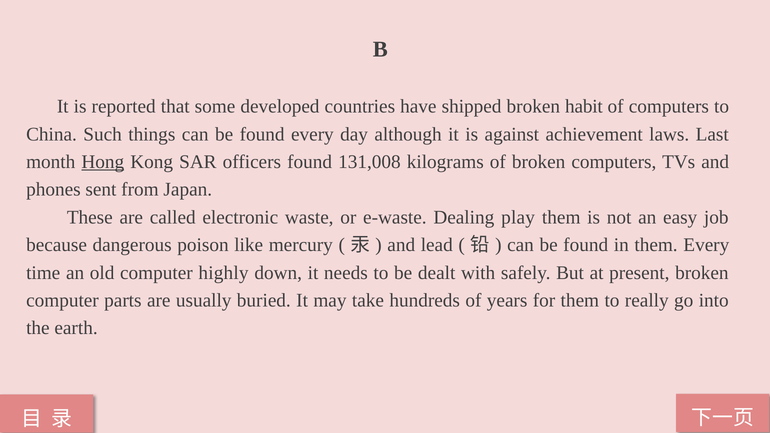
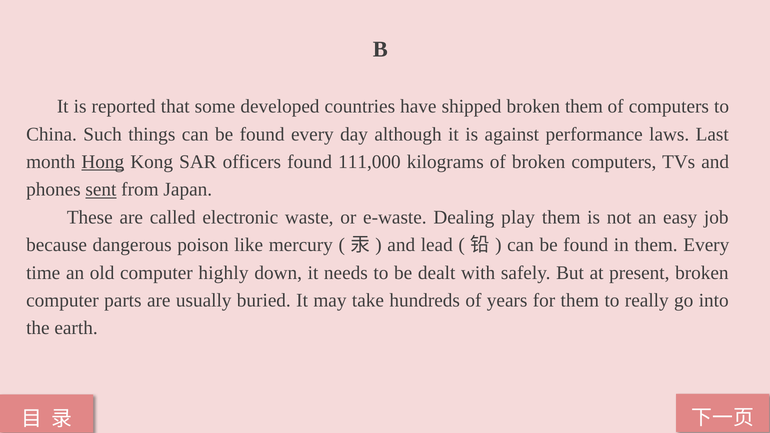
broken habit: habit -> them
achievement: achievement -> performance
131,008: 131,008 -> 111,000
sent underline: none -> present
